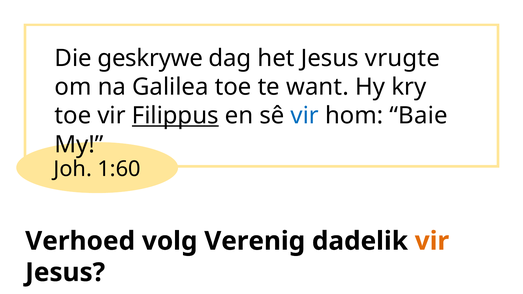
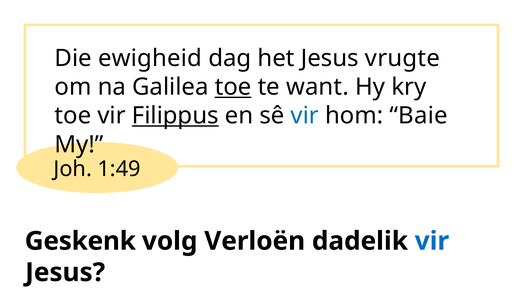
geskrywe: geskrywe -> ewigheid
toe at (233, 87) underline: none -> present
1:60: 1:60 -> 1:49
Verhoed: Verhoed -> Geskenk
Verenig: Verenig -> Verloën
vir at (432, 241) colour: orange -> blue
